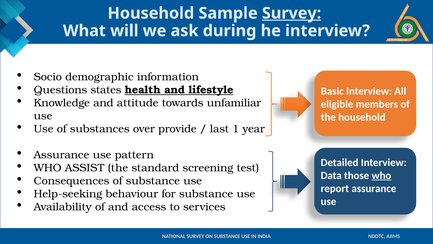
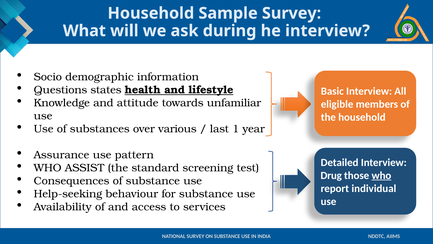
Survey at (292, 13) underline: present -> none
provide: provide -> various
Data: Data -> Drug
report assurance: assurance -> individual
